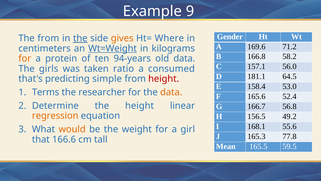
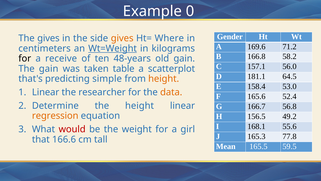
9: 9 -> 0
The from: from -> gives
the at (80, 38) underline: present -> none
for at (25, 58) colour: orange -> black
protein: protein -> receive
94-years: 94-years -> 48-years
old data: data -> gain
The girls: girls -> gain
ratio: ratio -> table
consumed: consumed -> scatterplot
height at (164, 79) colour: red -> orange
Terms at (46, 92): Terms -> Linear
would colour: orange -> red
